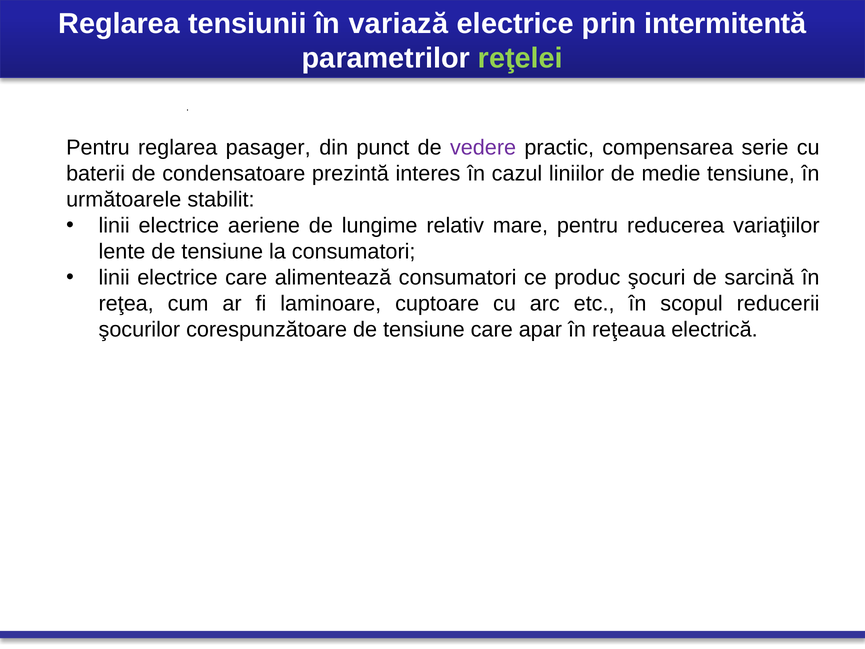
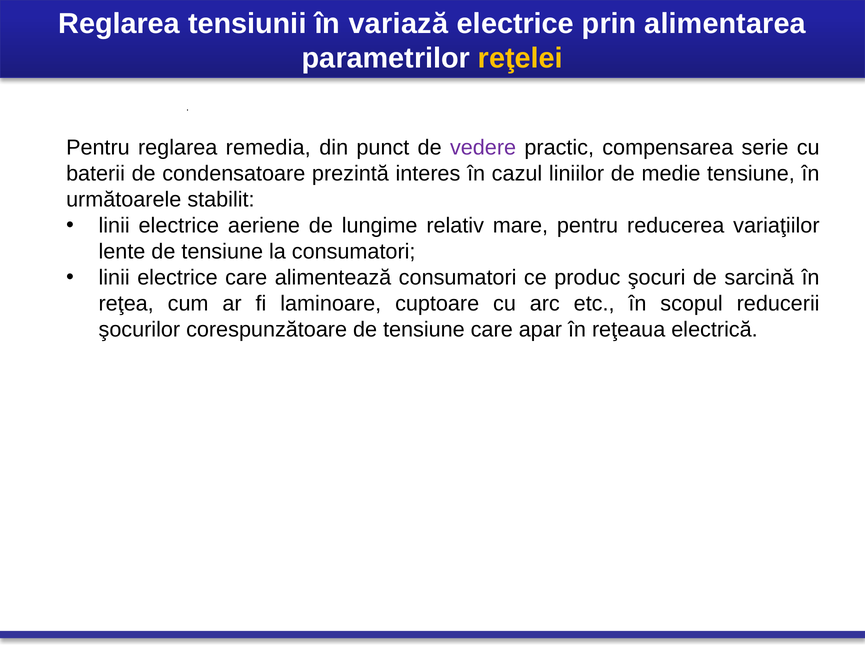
intermitentă: intermitentă -> alimentarea
reţelei colour: light green -> yellow
pasager: pasager -> remedia
